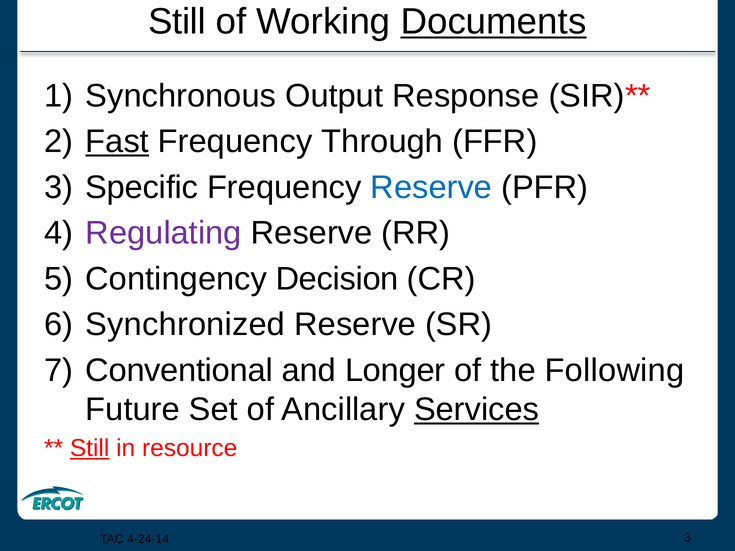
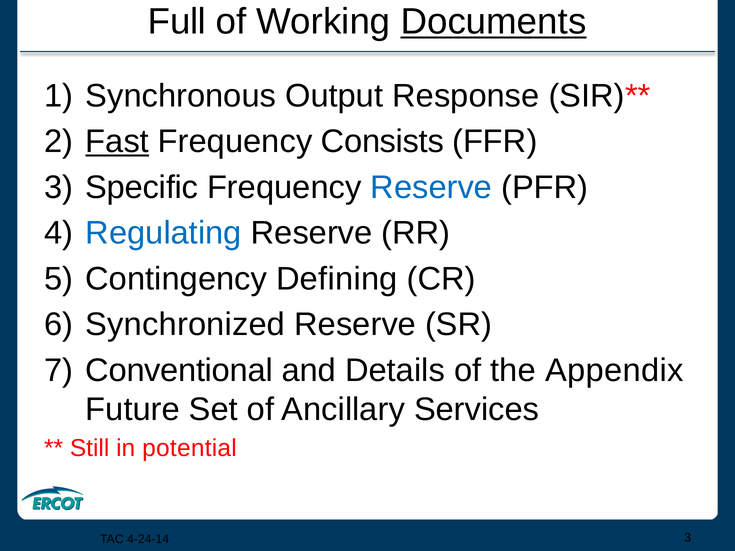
Still at (177, 22): Still -> Full
Through: Through -> Consists
Regulating colour: purple -> blue
Decision: Decision -> Defining
Longer: Longer -> Details
Following: Following -> Appendix
Services underline: present -> none
Still at (90, 448) underline: present -> none
resource: resource -> potential
